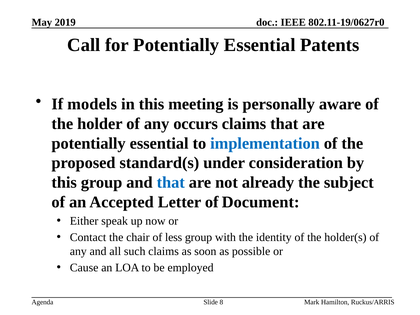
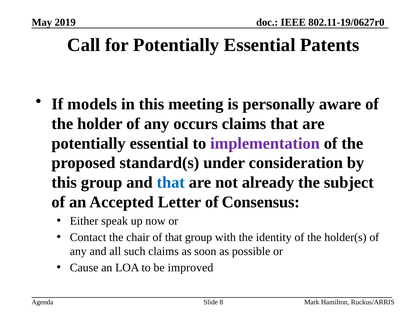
implementation colour: blue -> purple
Document: Document -> Consensus
of less: less -> that
employed: employed -> improved
